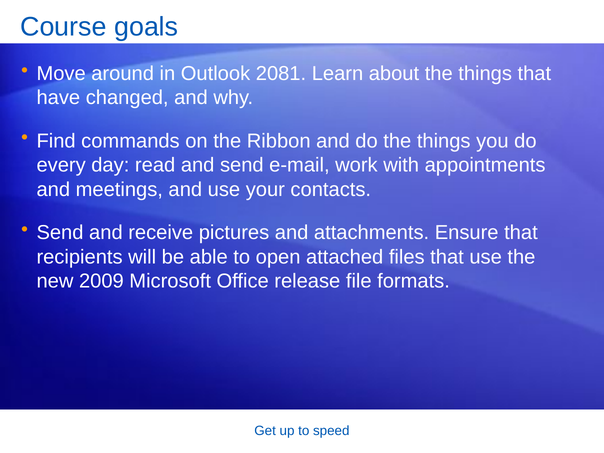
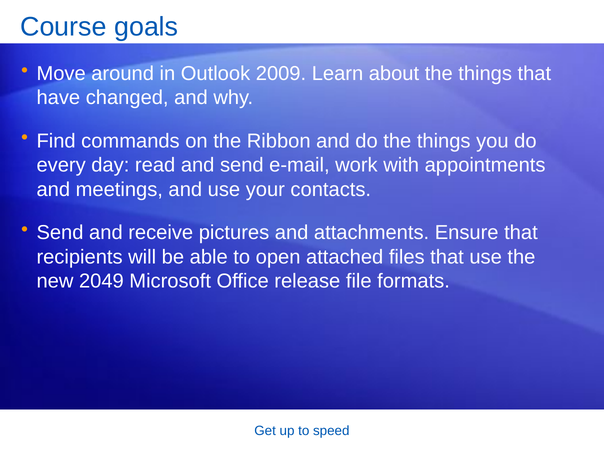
2081: 2081 -> 2009
2009: 2009 -> 2049
